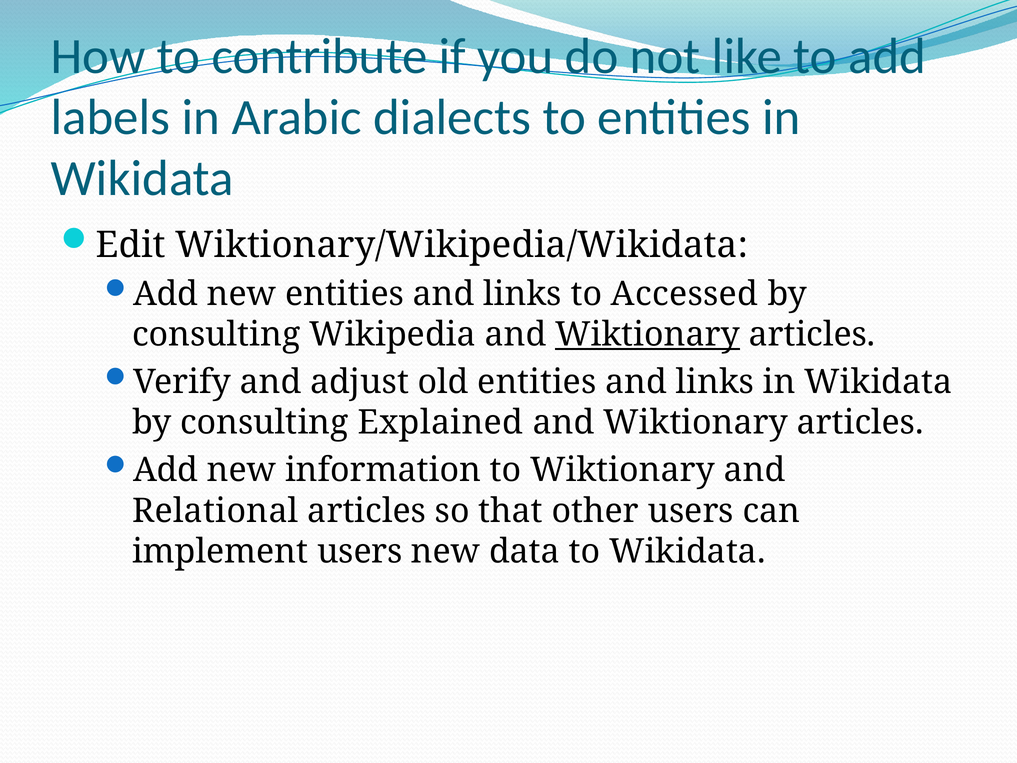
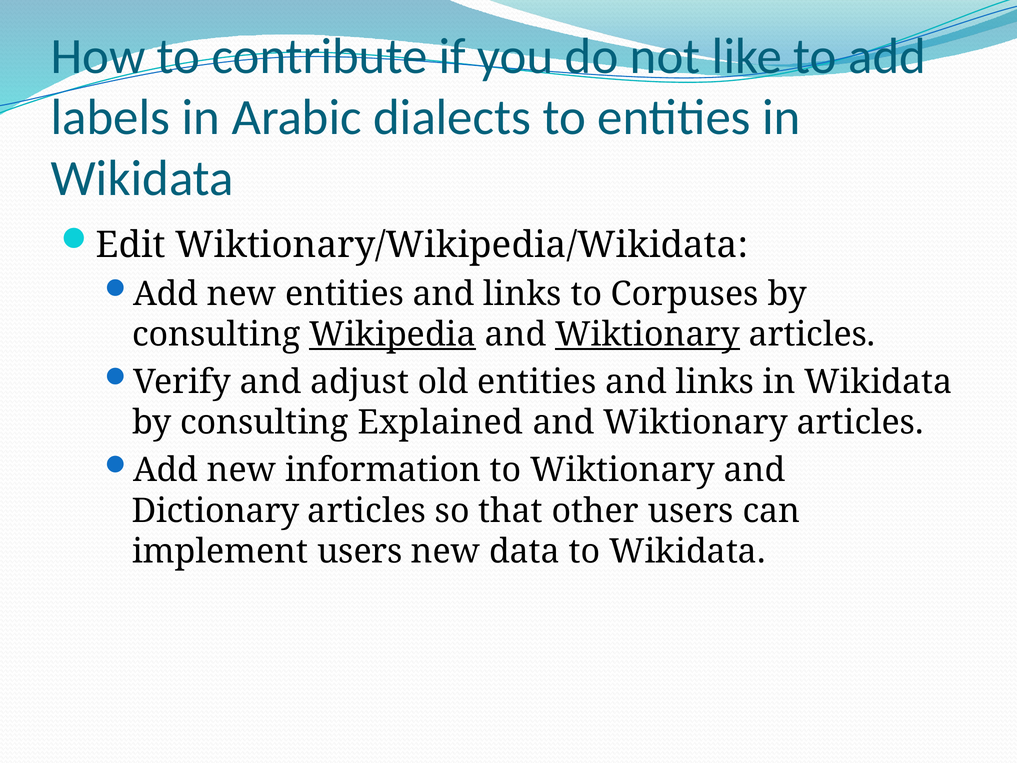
Accessed: Accessed -> Corpuses
Wikipedia underline: none -> present
Relational: Relational -> Dictionary
